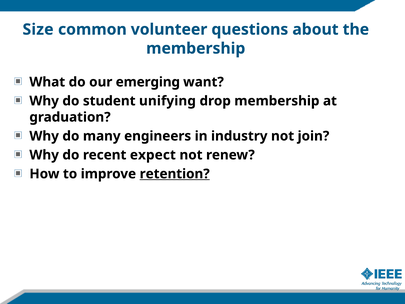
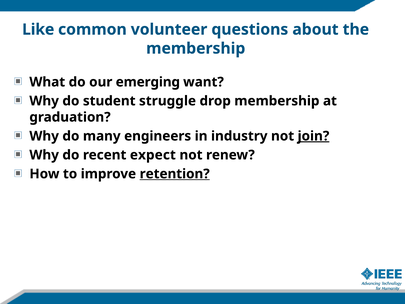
Size: Size -> Like
unifying: unifying -> struggle
join underline: none -> present
